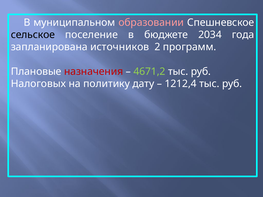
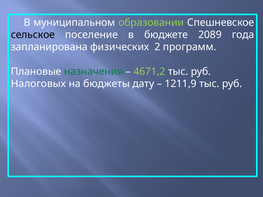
образовании colour: pink -> light green
2034: 2034 -> 2089
источников: источников -> физических
назначения colour: red -> green
политику: политику -> бюджеты
1212,4: 1212,4 -> 1211,9
